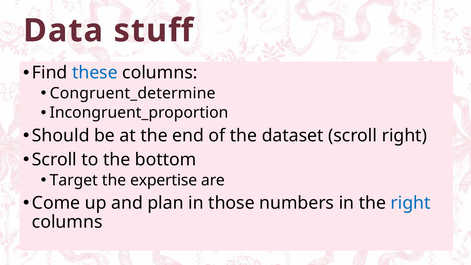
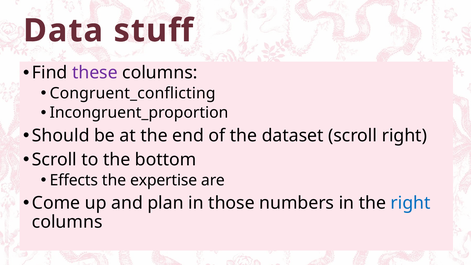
these colour: blue -> purple
Congruent_determine: Congruent_determine -> Congruent_conflicting
Target: Target -> Effects
